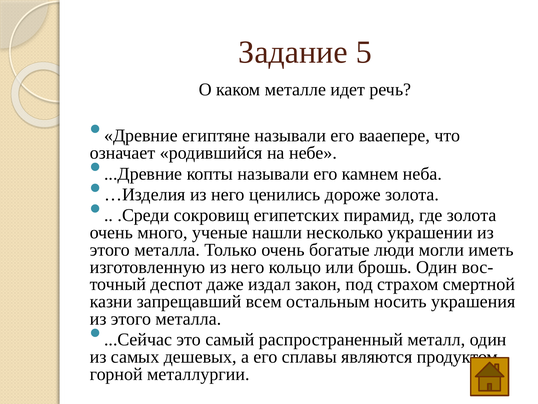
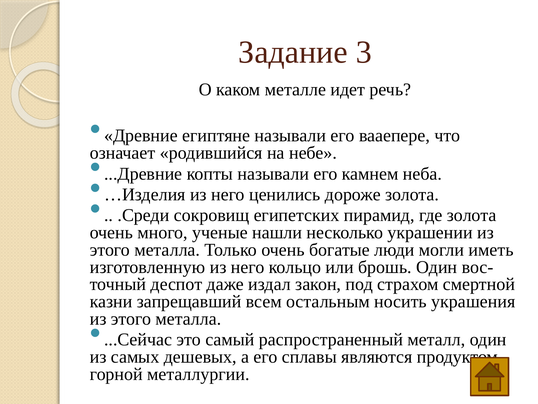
5: 5 -> 3
